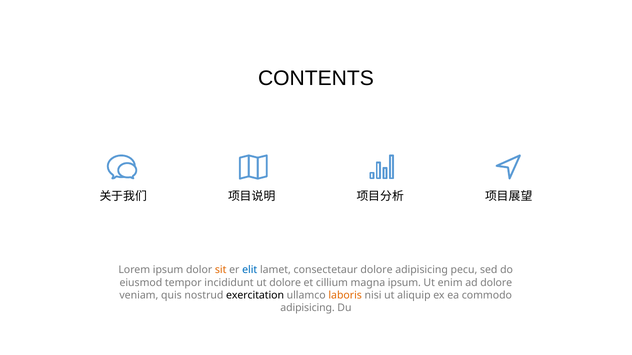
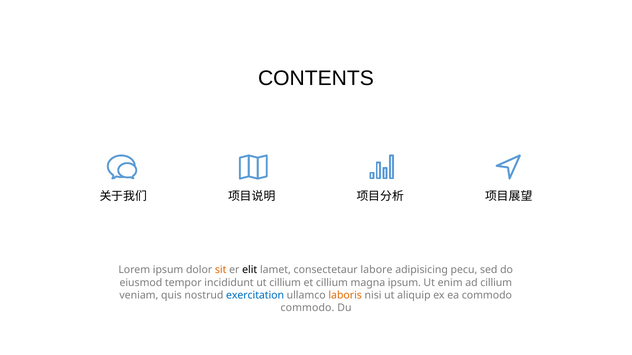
elit colour: blue -> black
consectetaur dolore: dolore -> labore
ut dolore: dolore -> cillium
ad dolore: dolore -> cillium
exercitation colour: black -> blue
adipisicing at (308, 308): adipisicing -> commodo
